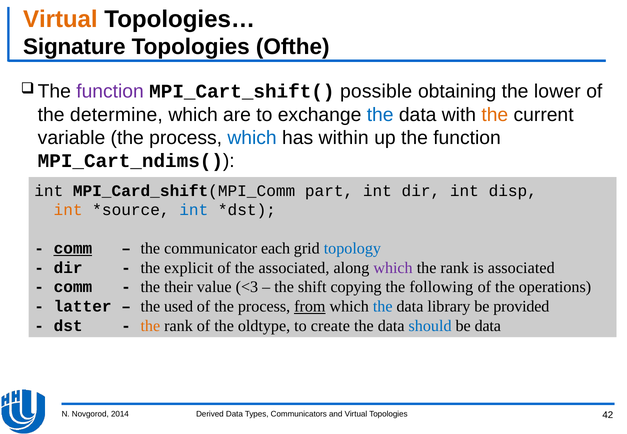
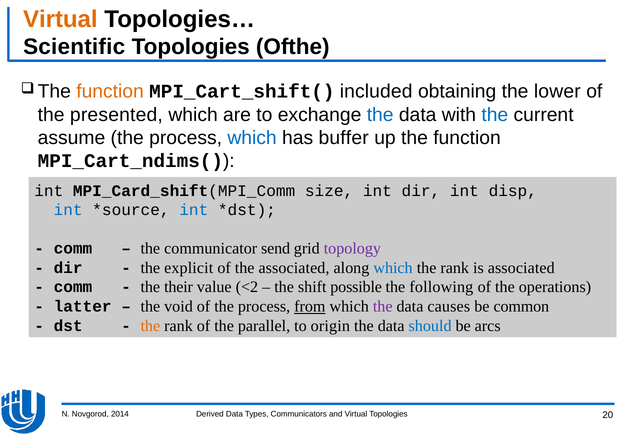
Signature: Signature -> Scientific
function at (110, 92) colour: purple -> orange
possible: possible -> included
determine: determine -> presented
the at (495, 115) colour: orange -> blue
variable: variable -> assume
within: within -> buffer
part: part -> size
int at (68, 210) colour: orange -> blue
comm at (73, 249) underline: present -> none
each: each -> send
topology colour: blue -> purple
which at (393, 268) colour: purple -> blue
<3: <3 -> <2
copying: copying -> possible
used: used -> void
the at (383, 307) colour: blue -> purple
library: library -> causes
provided: provided -> common
oldtype: oldtype -> parallel
create: create -> origin
be data: data -> arcs
42: 42 -> 20
